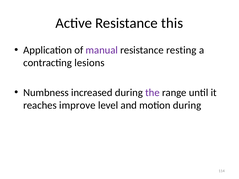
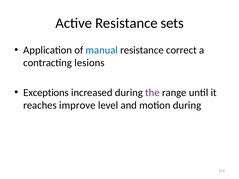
this: this -> sets
manual colour: purple -> blue
resting: resting -> correct
Numbness: Numbness -> Exceptions
